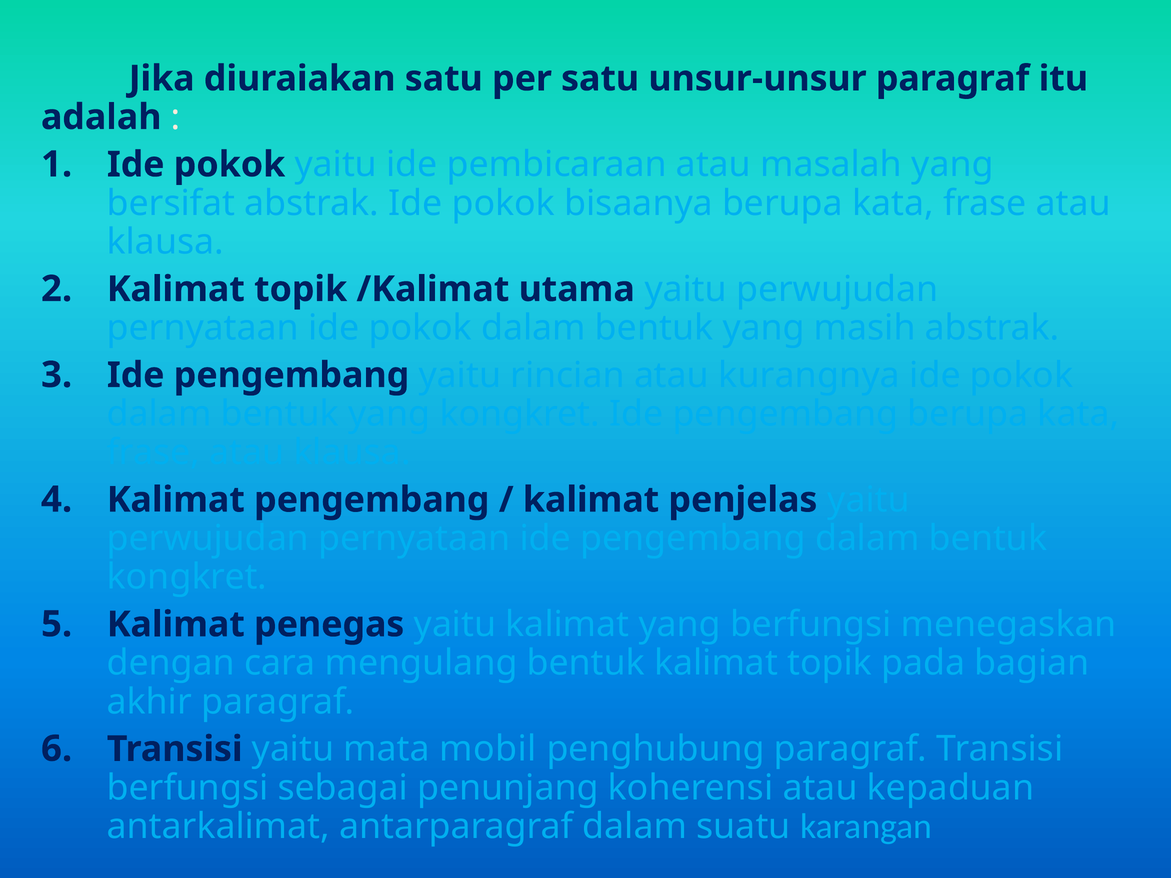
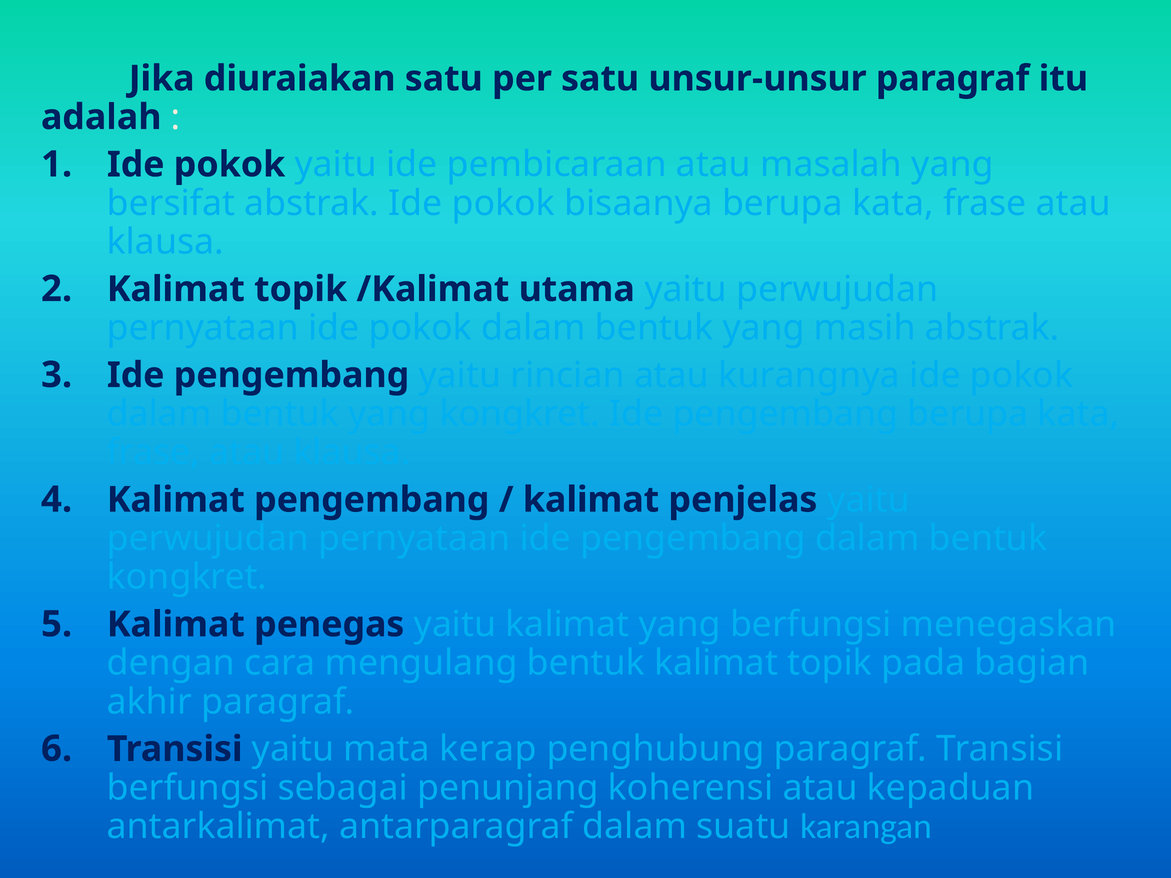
mobil: mobil -> kerap
